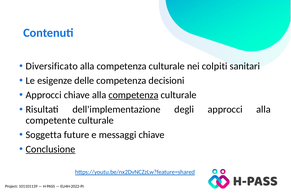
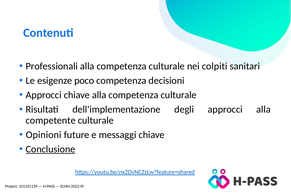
Diversificato: Diversificato -> Professionali
delle: delle -> poco
competenza at (133, 95) underline: present -> none
Soggetta: Soggetta -> Opinioni
